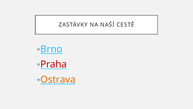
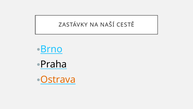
Praha colour: red -> black
